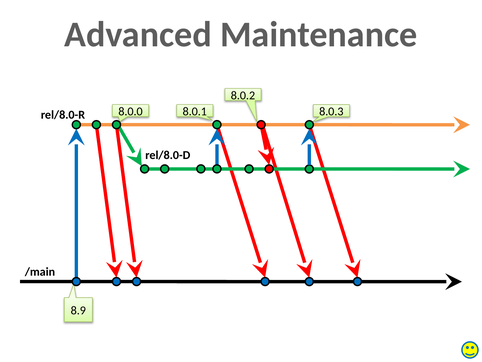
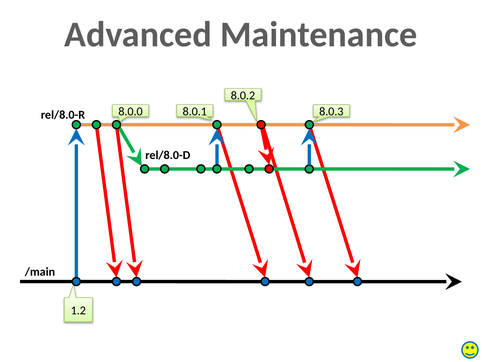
8.9: 8.9 -> 1.2
